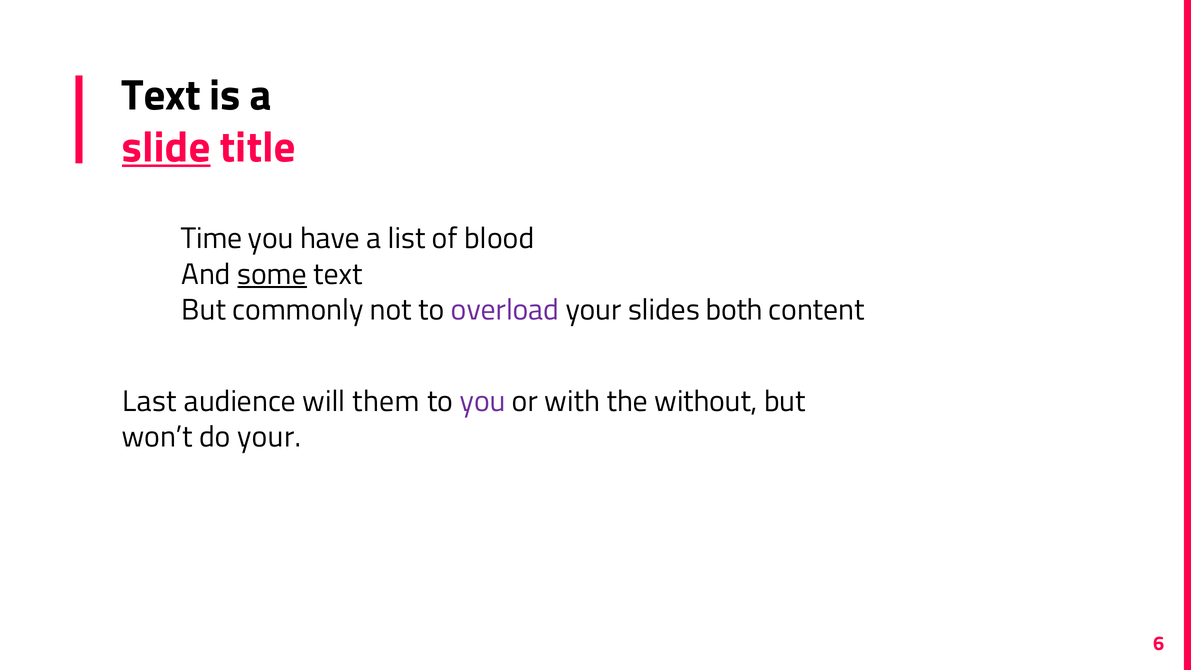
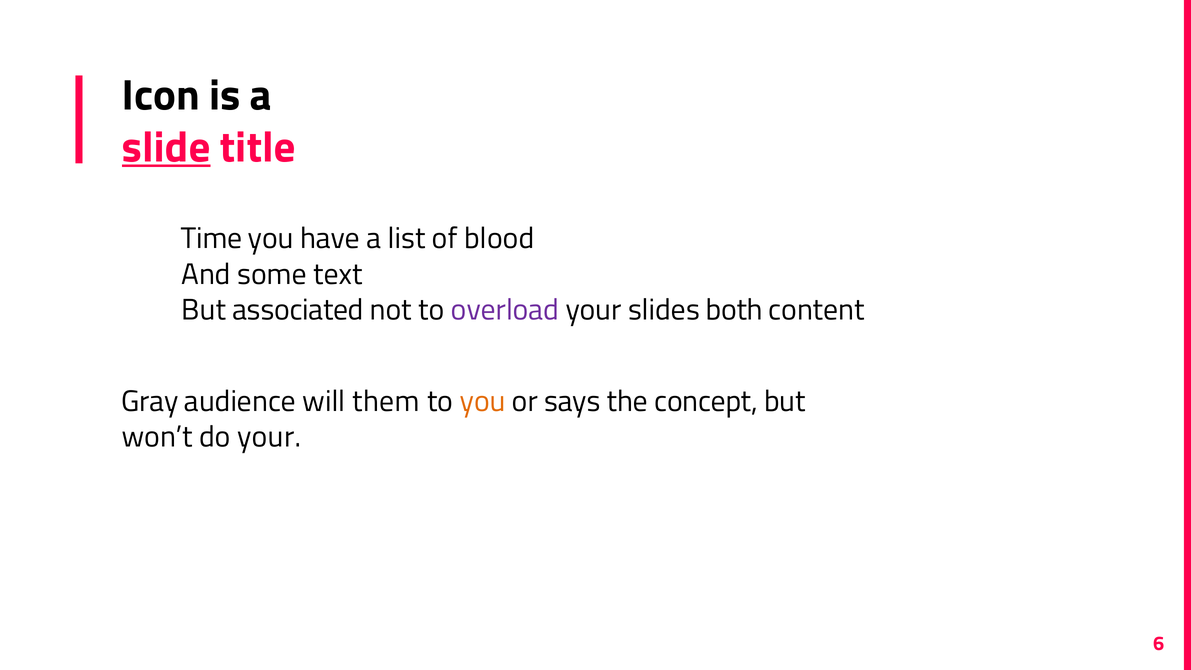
Text at (161, 96): Text -> Icon
some underline: present -> none
commonly: commonly -> associated
Last: Last -> Gray
you at (483, 401) colour: purple -> orange
with: with -> says
without: without -> concept
